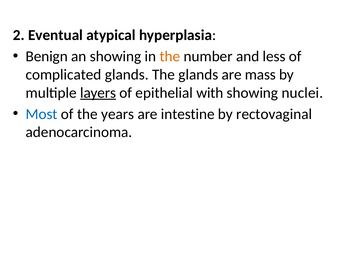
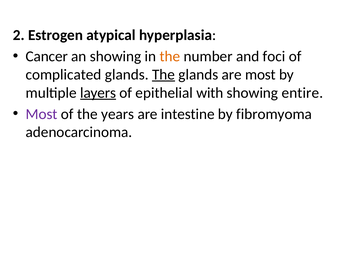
Eventual: Eventual -> Estrogen
Benign: Benign -> Cancer
less: less -> foci
The at (164, 75) underline: none -> present
are mass: mass -> most
nuclei: nuclei -> entire
Most at (42, 114) colour: blue -> purple
rectovaginal: rectovaginal -> fibromyoma
